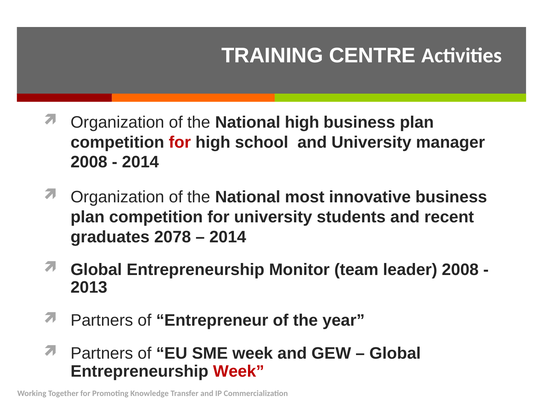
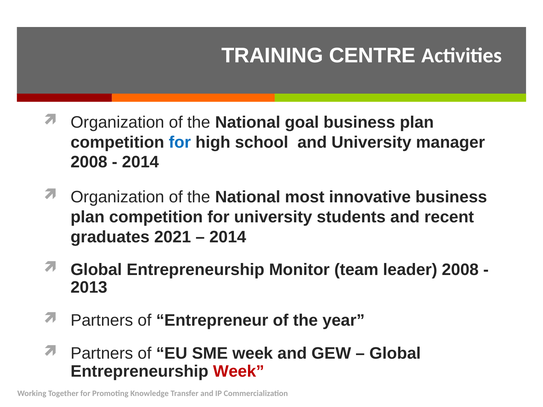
National high: high -> goal
for at (180, 142) colour: red -> blue
2078: 2078 -> 2021
